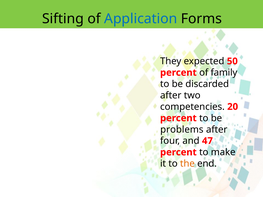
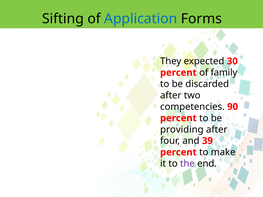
50: 50 -> 30
20: 20 -> 90
problems: problems -> providing
47: 47 -> 39
the colour: orange -> purple
